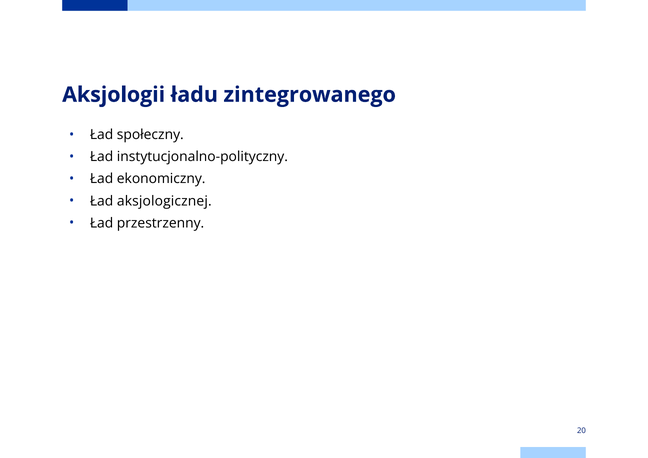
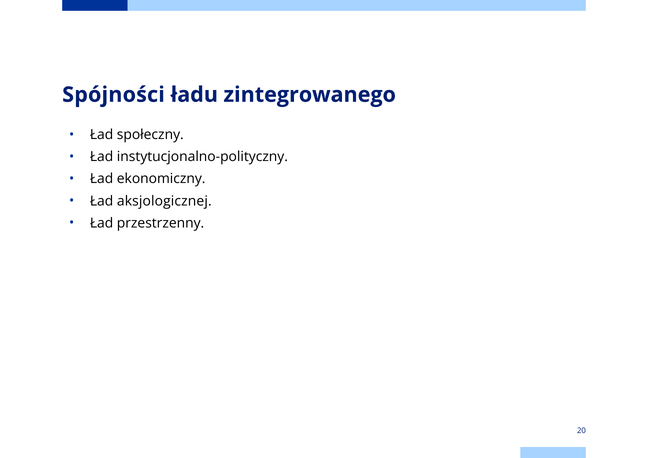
Aksjologii: Aksjologii -> Spójności
